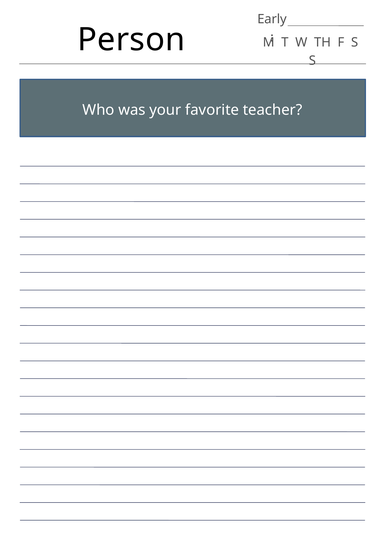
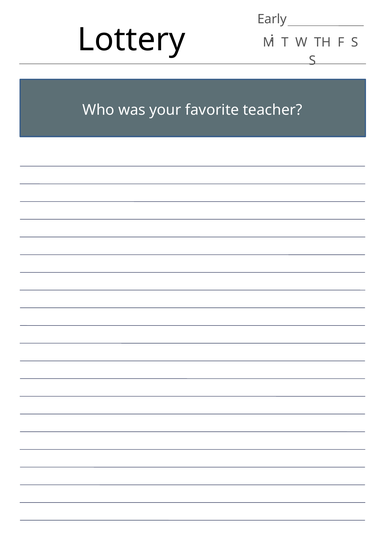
Person: Person -> Lottery
